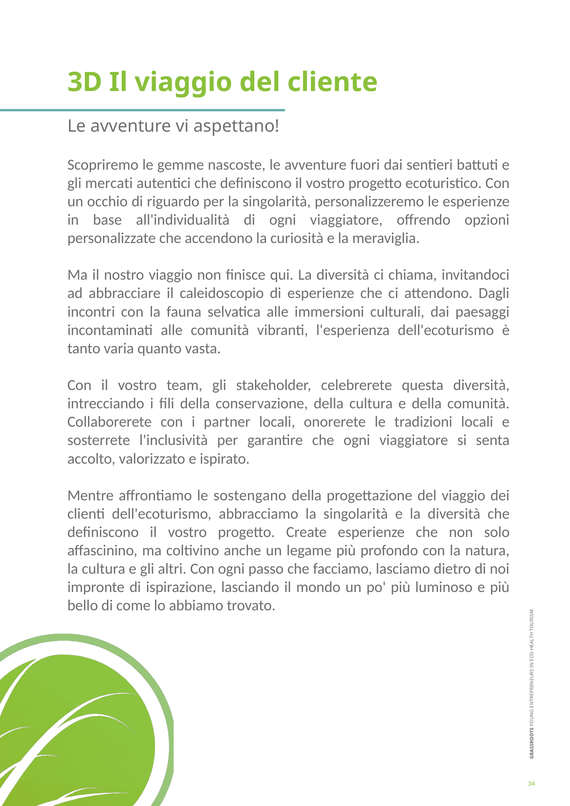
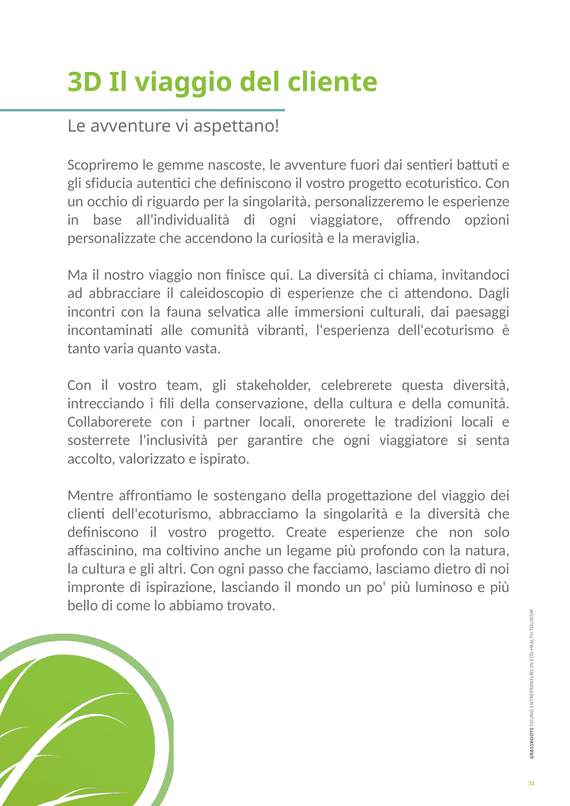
mercati: mercati -> sfiducia
